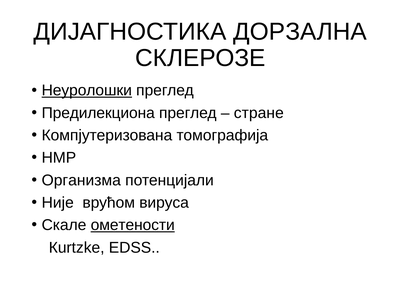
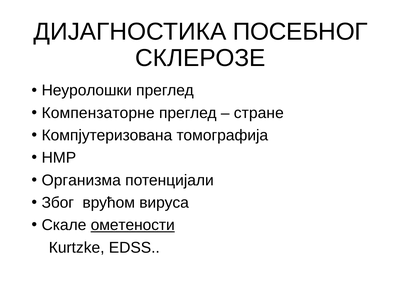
ДОРЗАЛНА: ДОРЗАЛНА -> ПОСЕБНОГ
Неуролошки underline: present -> none
Предилекциона: Предилекциона -> Компензаторне
Није: Није -> Због
